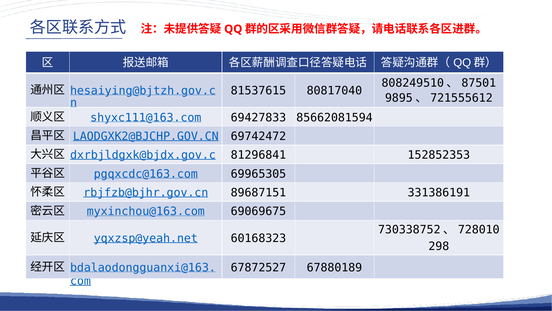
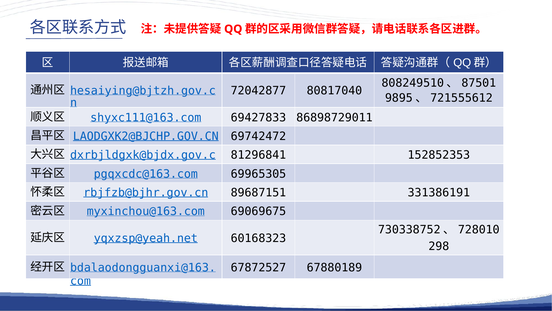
81537615: 81537615 -> 72042877
85662081594: 85662081594 -> 86898729011
